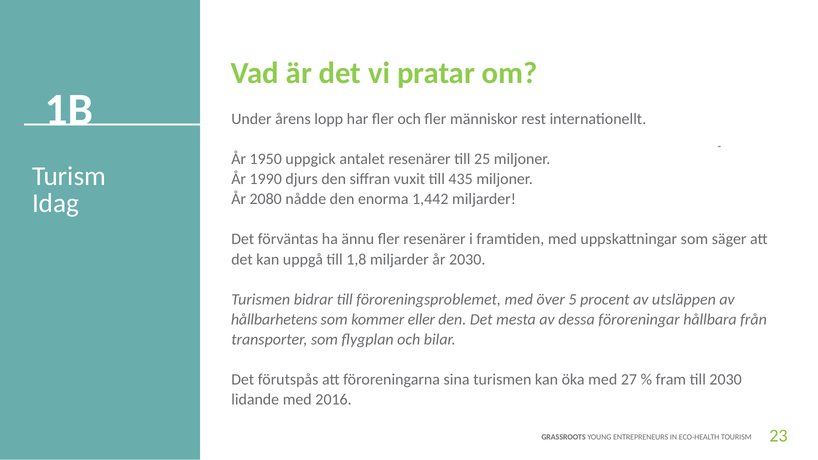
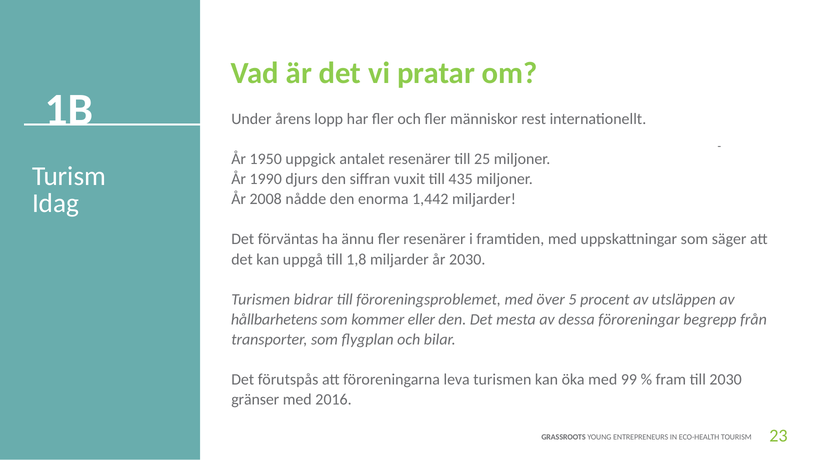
2080: 2080 -> 2008
hållbara: hållbara -> begrepp
sina: sina -> leva
27: 27 -> 99
lidande: lidande -> gränser
